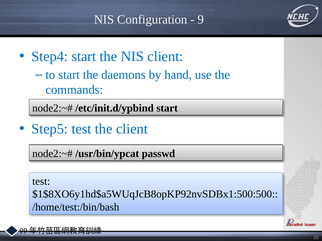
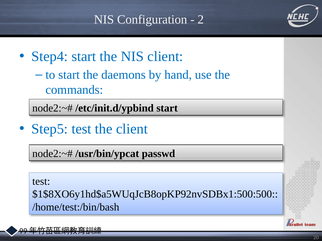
9: 9 -> 2
